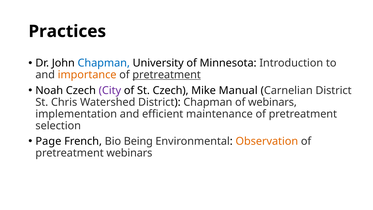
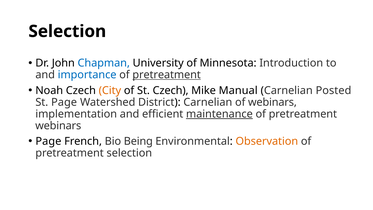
Practices at (67, 31): Practices -> Selection
importance colour: orange -> blue
City colour: purple -> orange
Carnelian District: District -> Posted
St Chris: Chris -> Page
District Chapman: Chapman -> Carnelian
maintenance underline: none -> present
selection at (58, 126): selection -> webinars
pretreatment webinars: webinars -> selection
